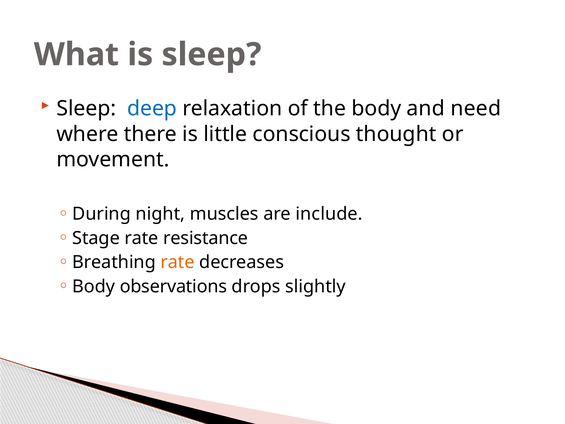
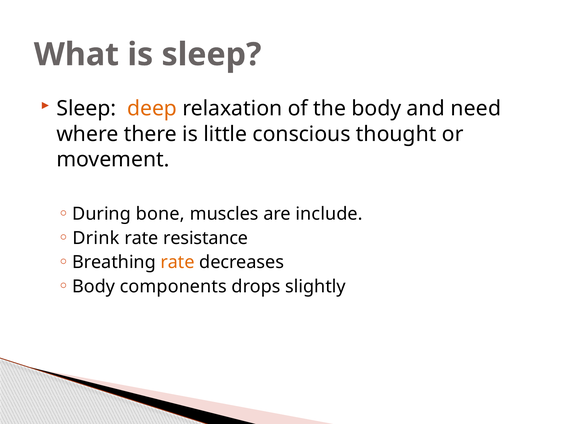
deep colour: blue -> orange
night: night -> bone
Stage: Stage -> Drink
observations: observations -> components
